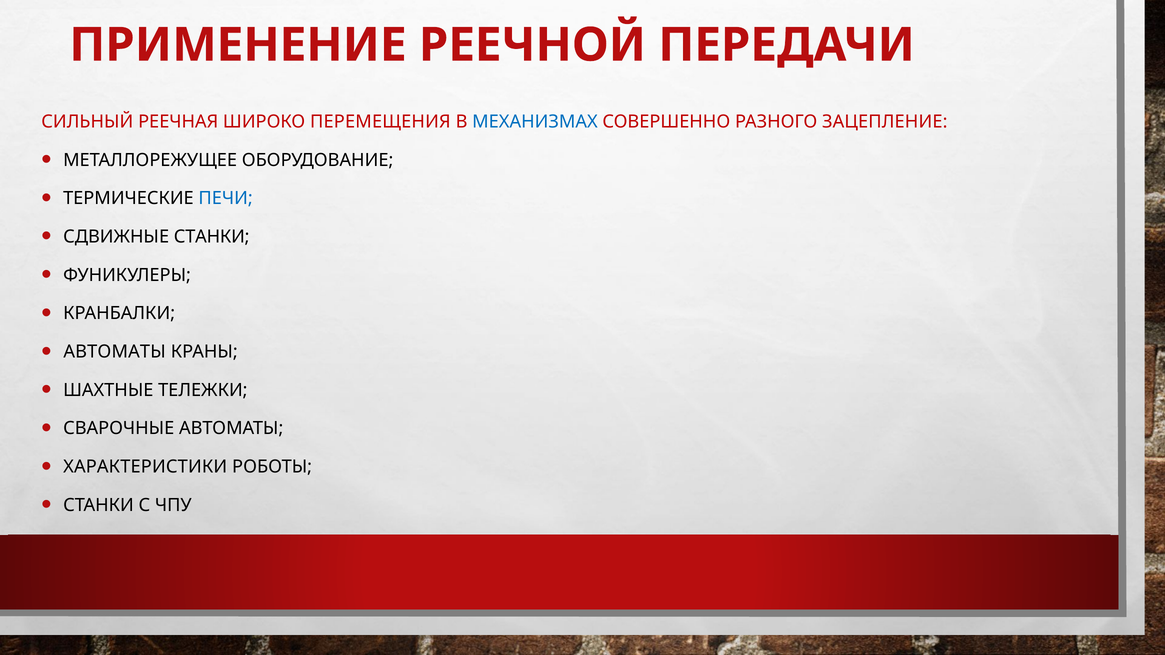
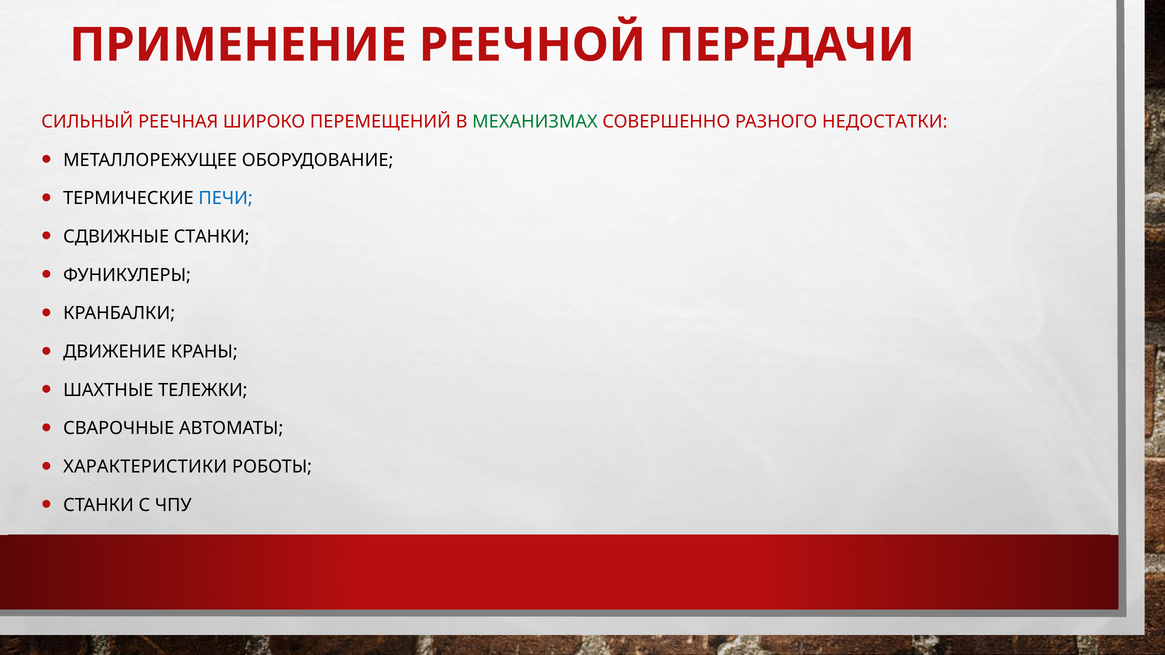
ПЕРЕМЕЩЕНИЯ: ПЕРЕМЕЩЕНИЯ -> ПЕРЕМЕЩЕНИЙ
МЕХАНИЗМАХ colour: blue -> green
ЗАЦЕПЛЕНИЕ: ЗАЦЕПЛЕНИЕ -> НЕДОСТАТКИ
АВТОМАТЫ at (115, 352): АВТОМАТЫ -> ДВИЖЕНИЕ
